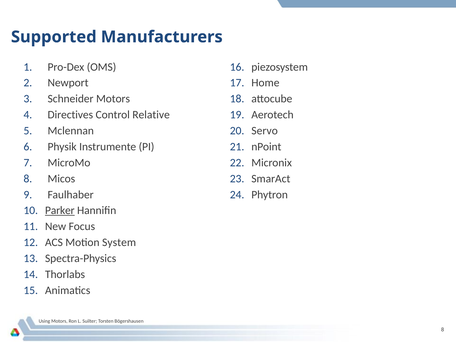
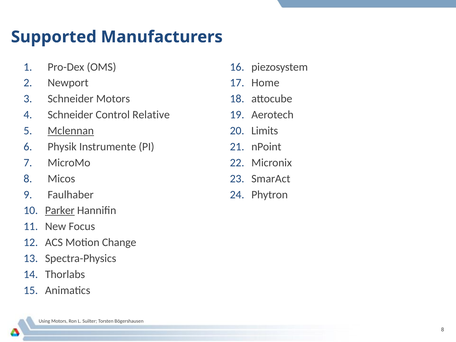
Directives at (70, 115): Directives -> Schneider
Mclennan underline: none -> present
Servo: Servo -> Limits
System: System -> Change
